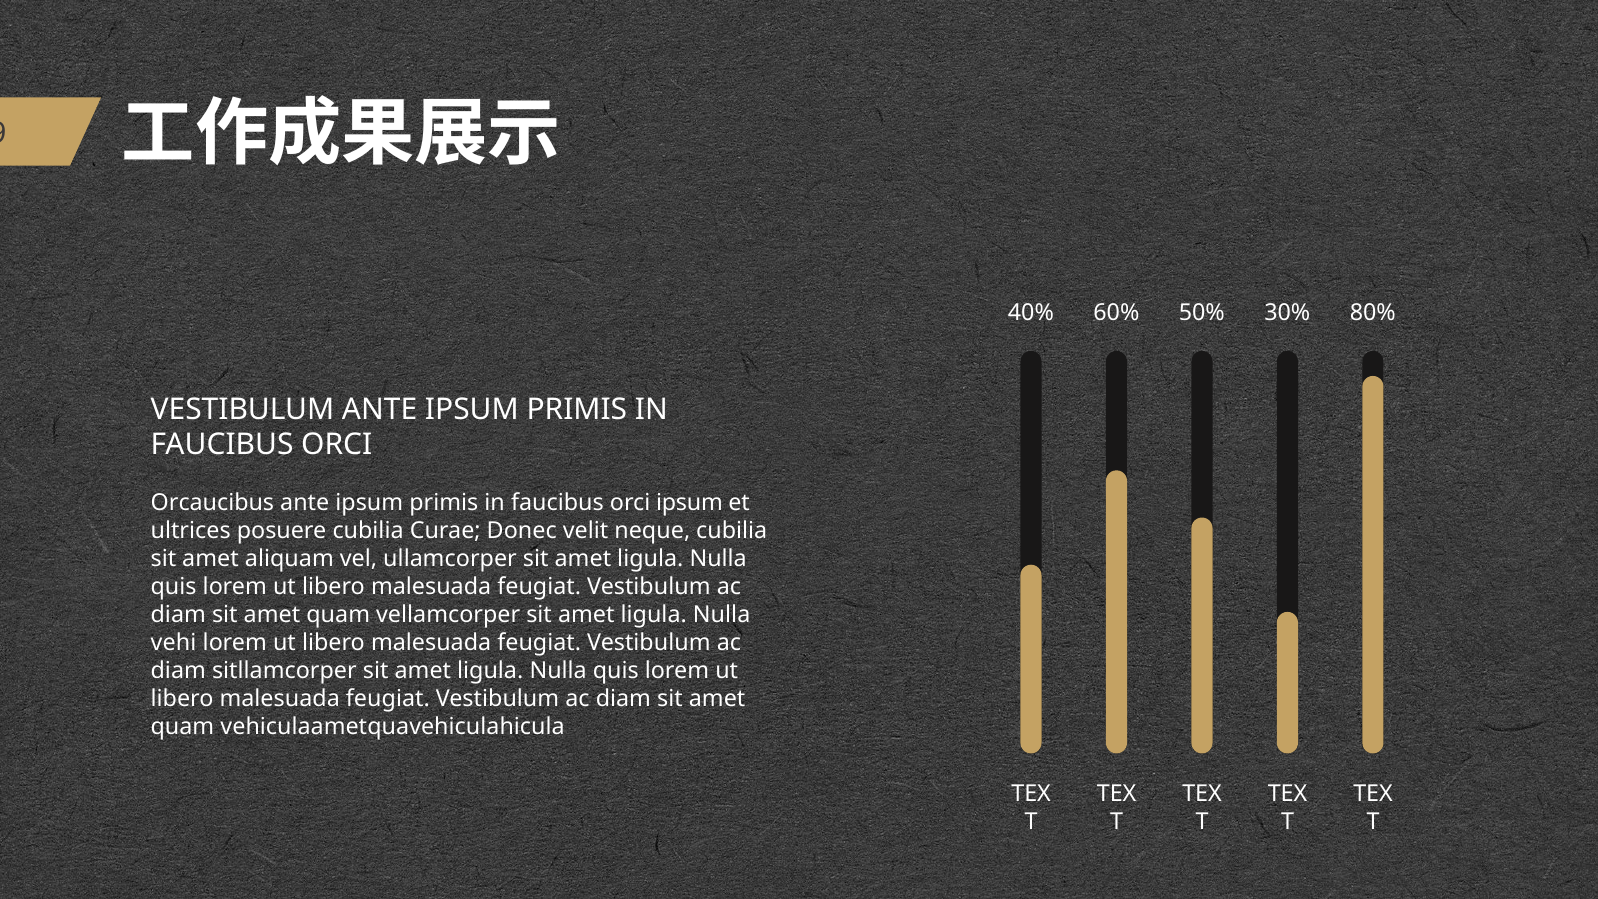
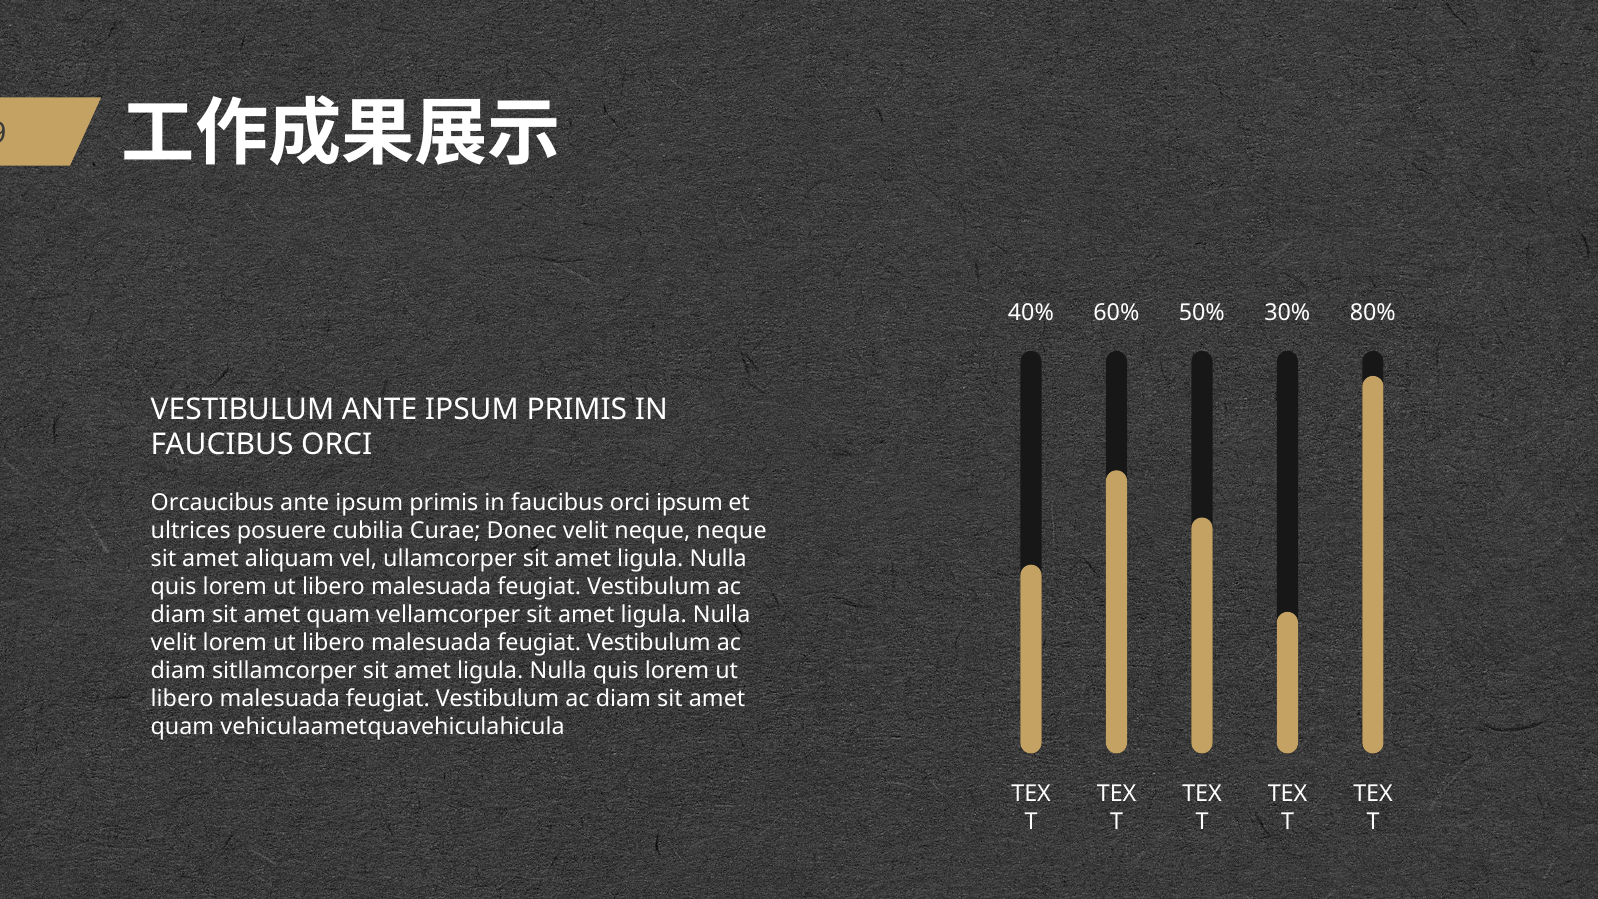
neque cubilia: cubilia -> neque
vehi at (174, 643): vehi -> velit
